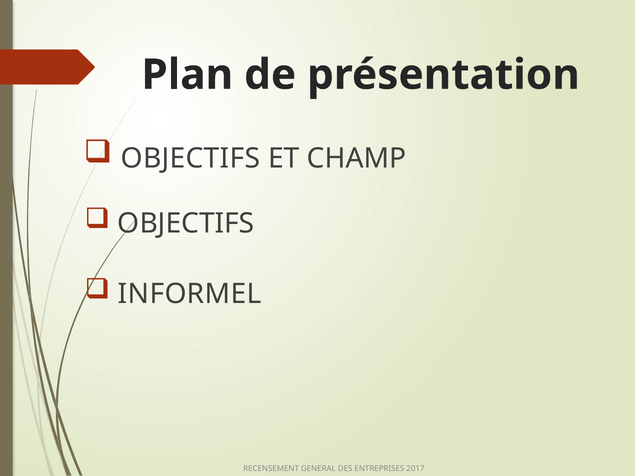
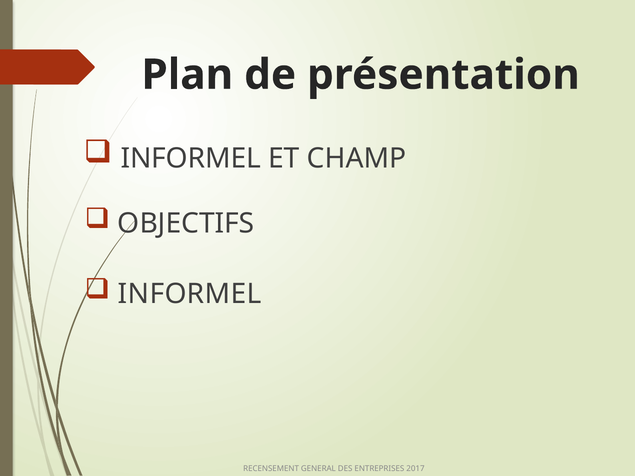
OBJECTIFS at (191, 159): OBJECTIFS -> INFORMEL
